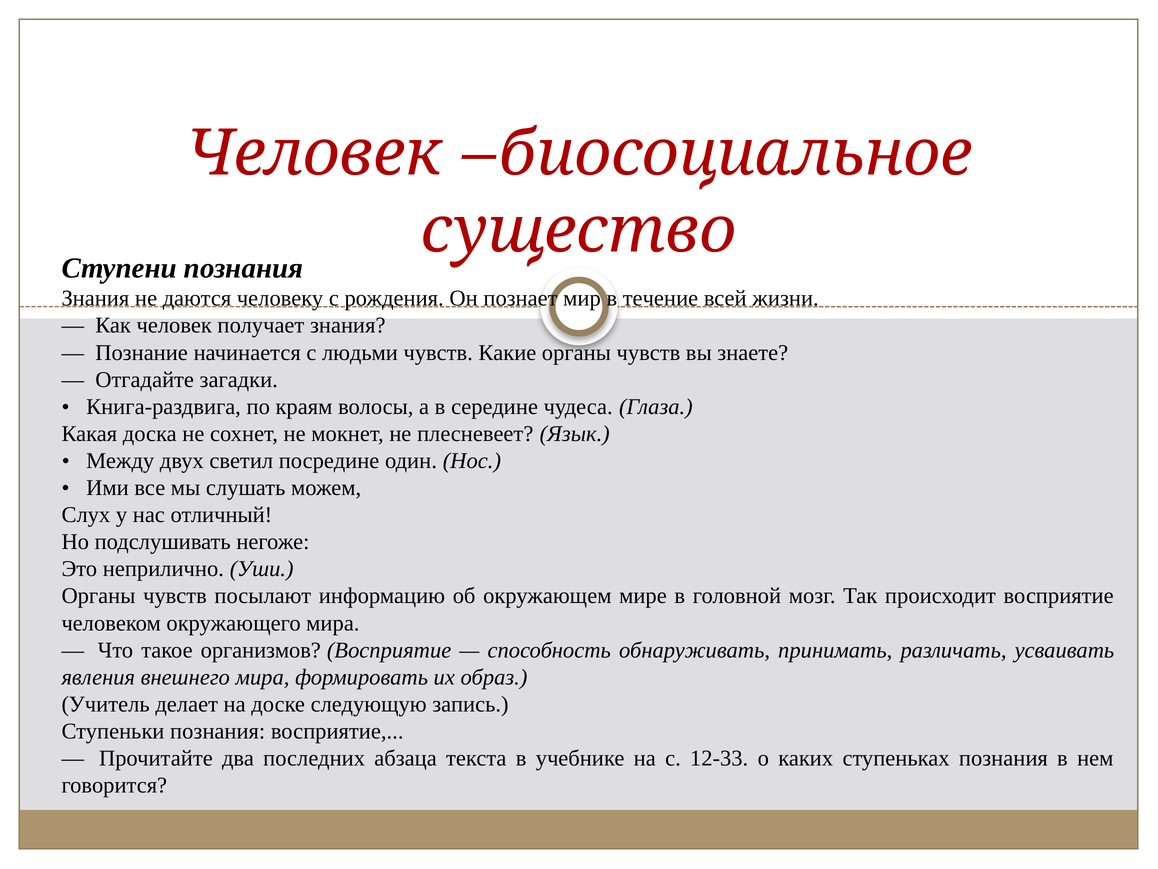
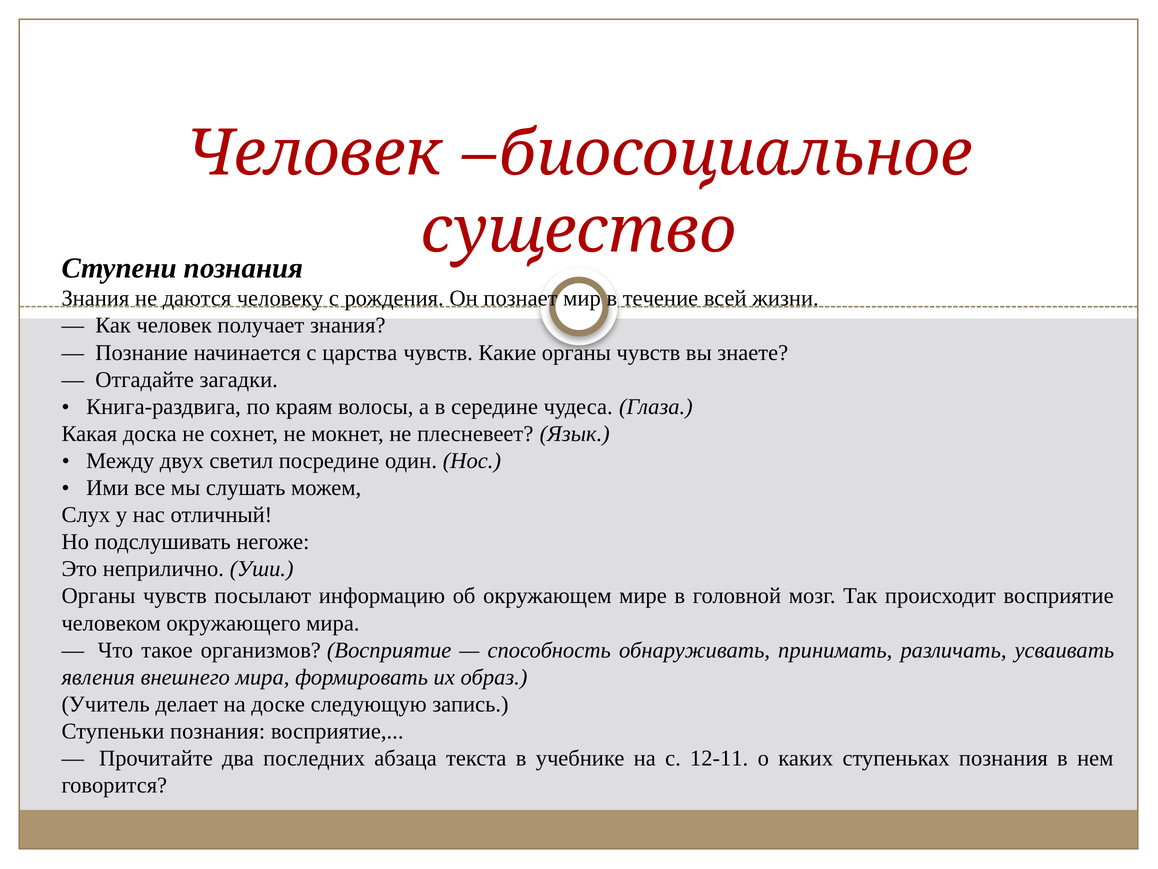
людьми: людьми -> царства
12-33: 12-33 -> 12-11
